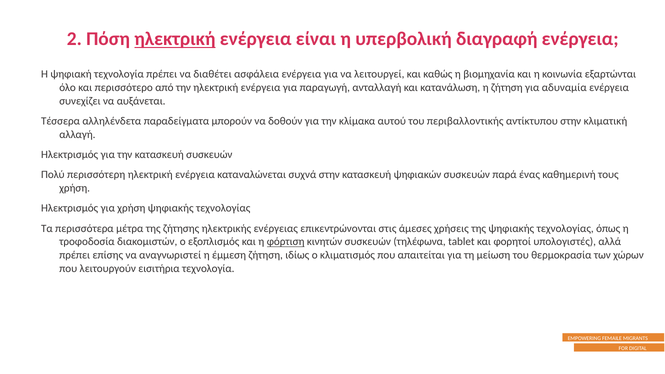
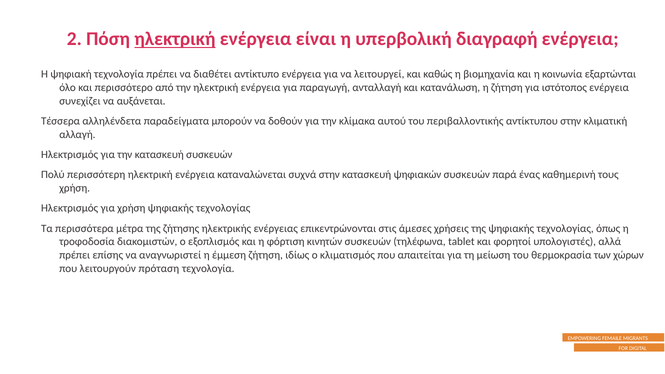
ασφάλεια: ασφάλεια -> αντίκτυπο
αδυναμία: αδυναμία -> ιστότοπος
φόρτιση underline: present -> none
εισιτήρια: εισιτήρια -> πρόταση
